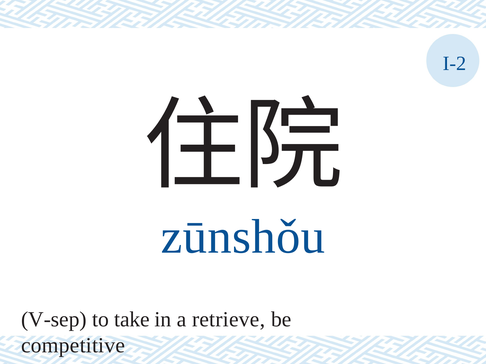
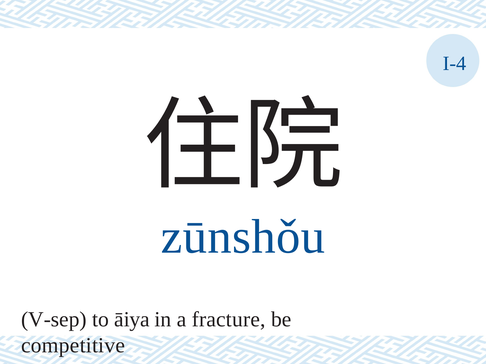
I-2: I-2 -> I-4
take: take -> āiya
retrieve: retrieve -> fracture
